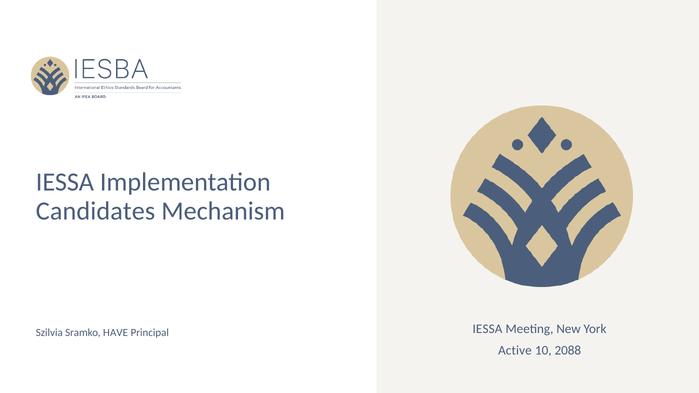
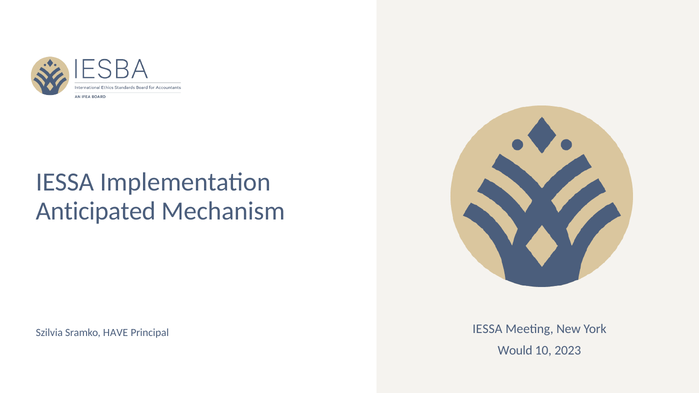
Candidates: Candidates -> Anticipated
Active: Active -> Would
2088: 2088 -> 2023
